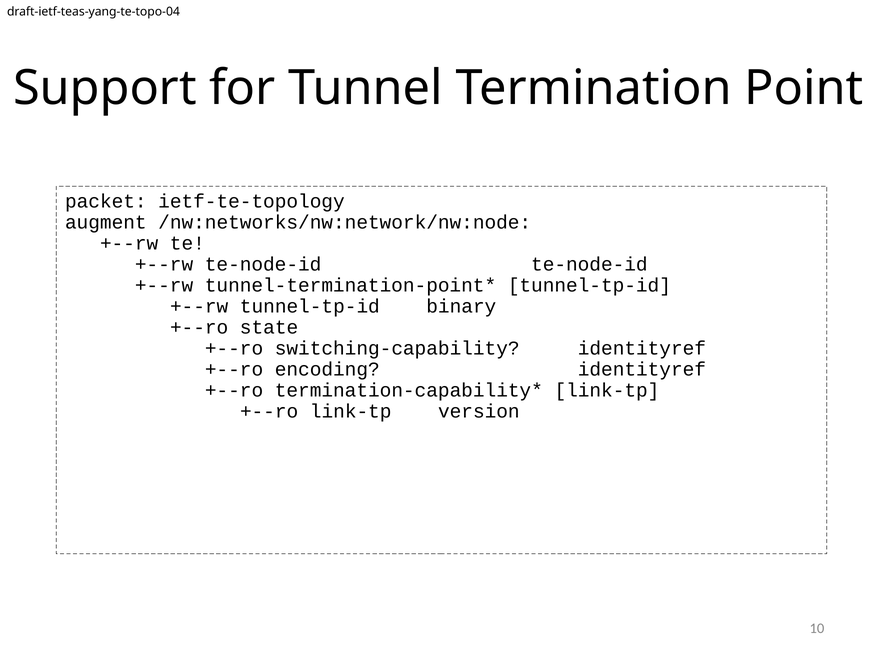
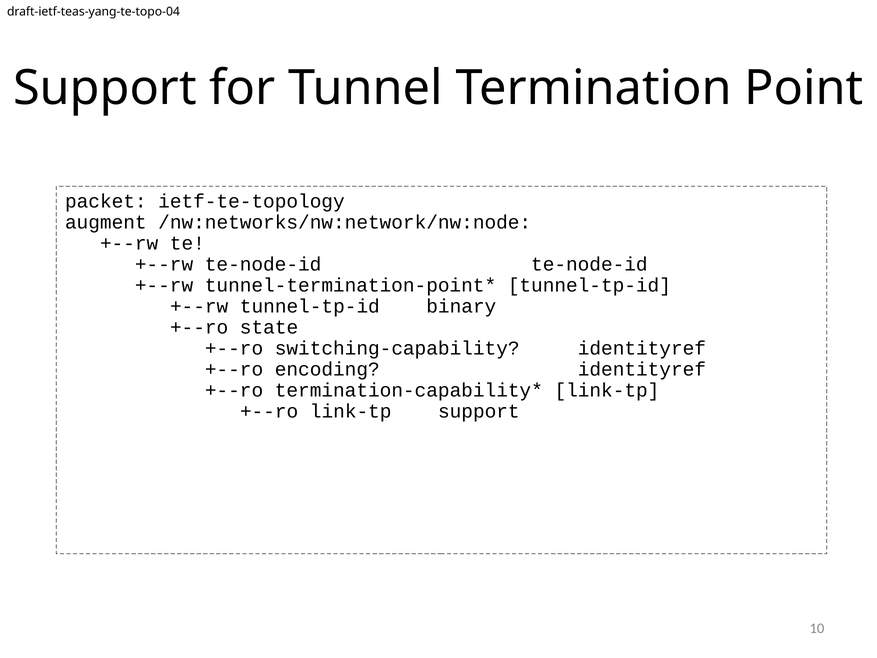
link-tp version: version -> support
